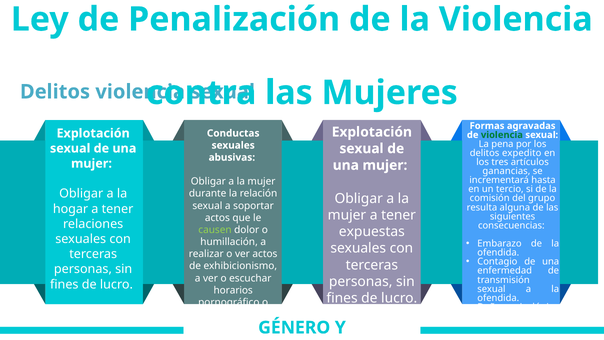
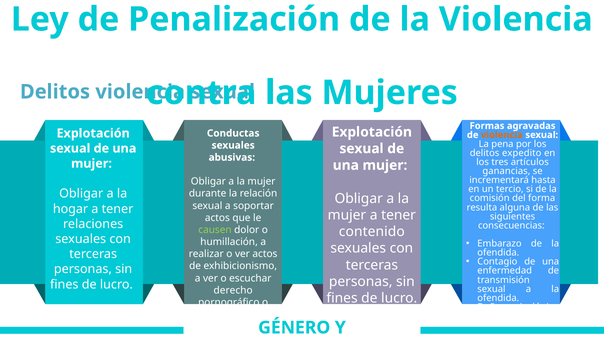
violencia at (502, 135) colour: green -> orange
grupo: grupo -> forma
expuestas at (372, 232): expuestas -> contenido
horarios: horarios -> derecho
